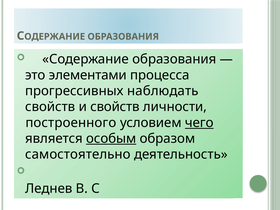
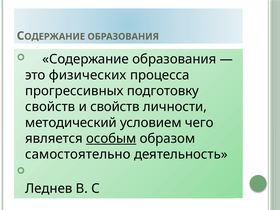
элементами: элементами -> физических
наблюдать: наблюдать -> подготовку
построенного: построенного -> методический
чего underline: present -> none
